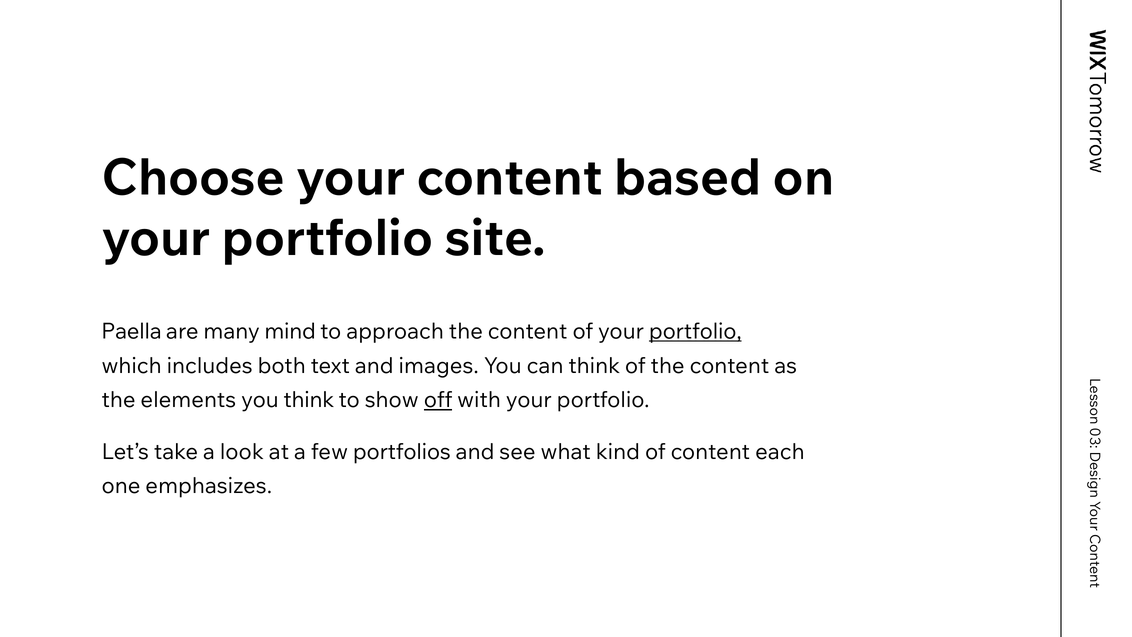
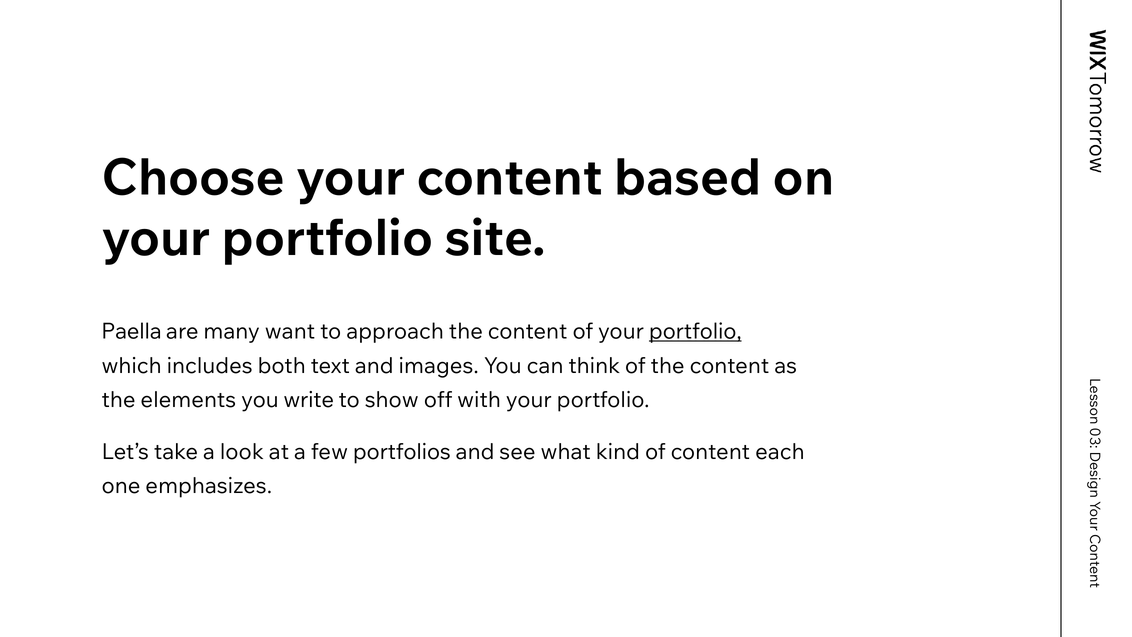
mind: mind -> want
you think: think -> write
off underline: present -> none
